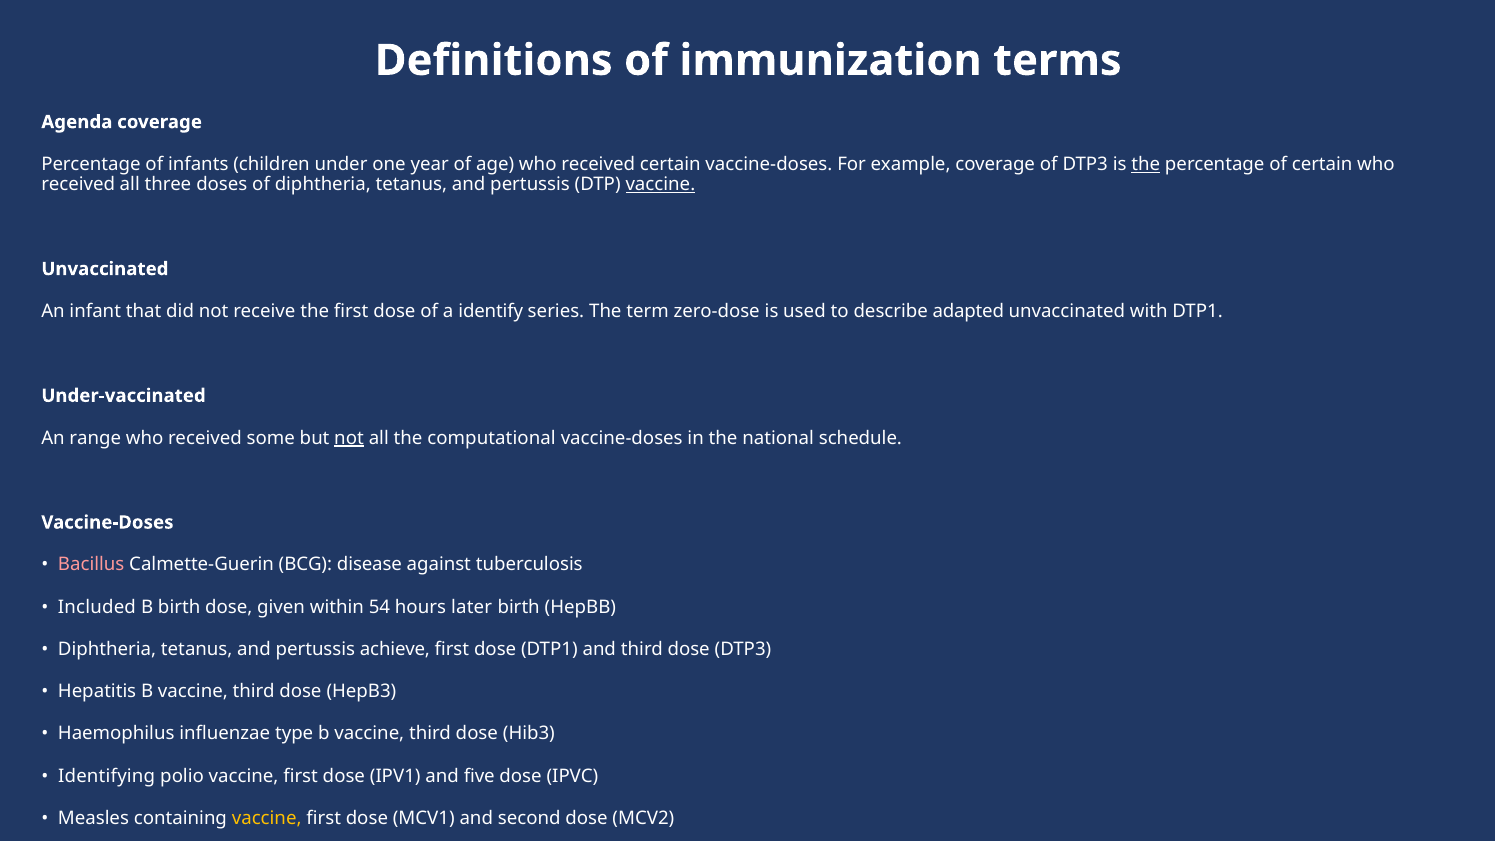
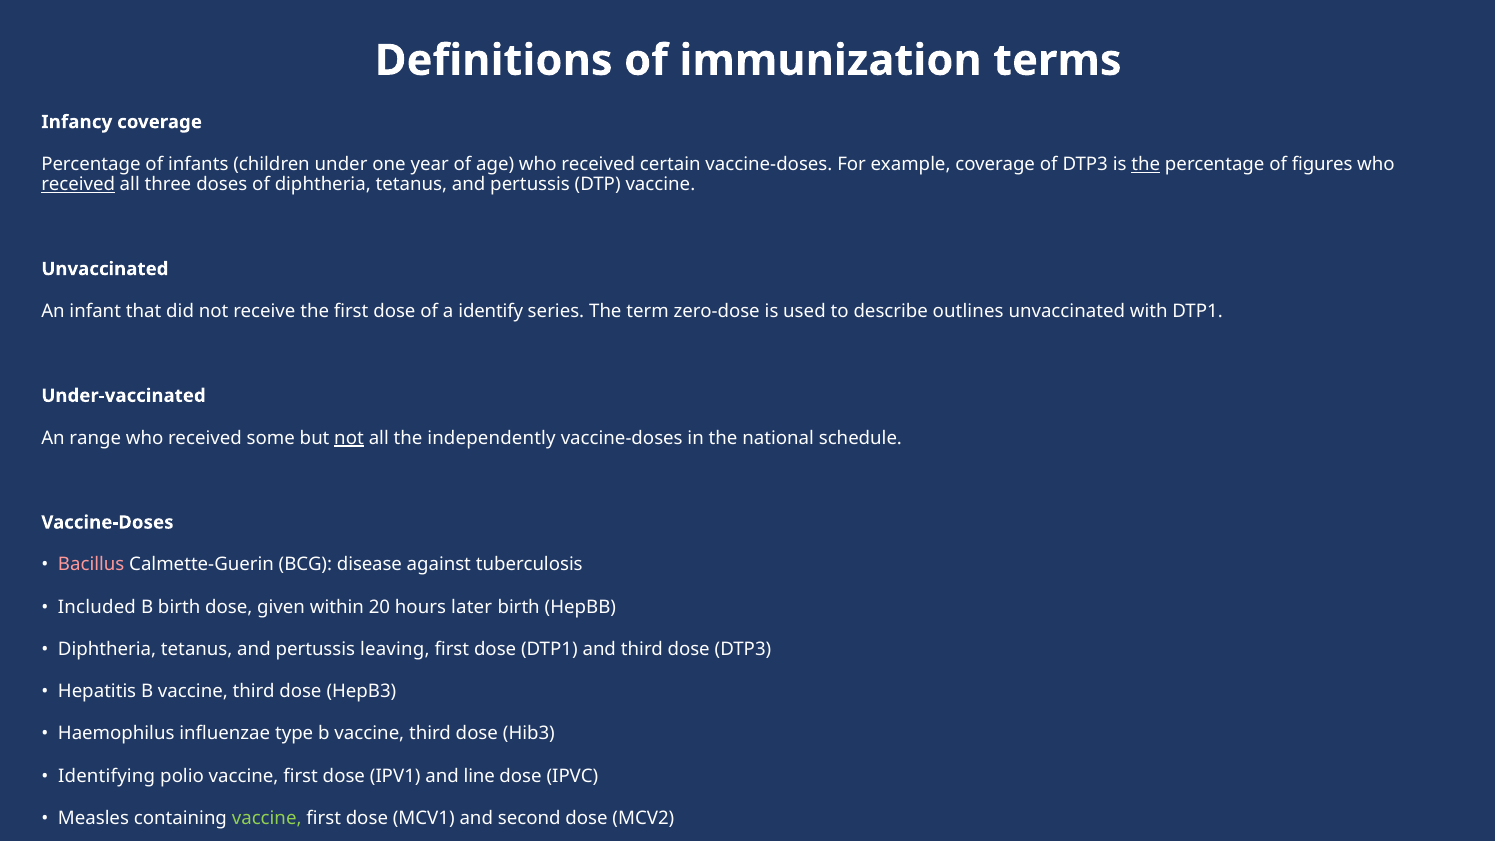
Agenda at (77, 122): Agenda -> Infancy
of certain: certain -> figures
received at (78, 184) underline: none -> present
vaccine at (660, 184) underline: present -> none
adapted: adapted -> outlines
computational: computational -> independently
54: 54 -> 20
achieve: achieve -> leaving
five: five -> line
vaccine at (267, 818) colour: yellow -> light green
